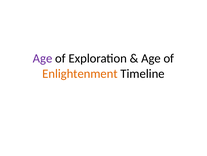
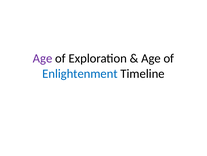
Enlightenment colour: orange -> blue
